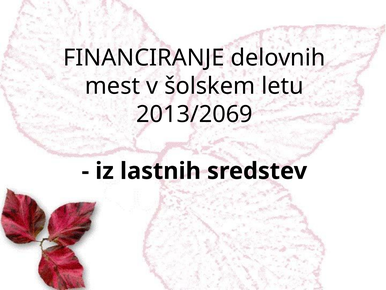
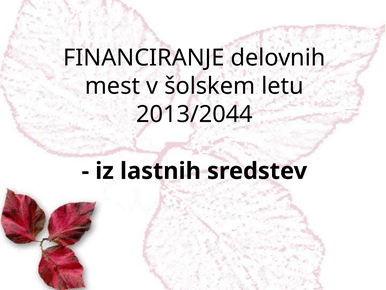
2013/2069: 2013/2069 -> 2013/2044
